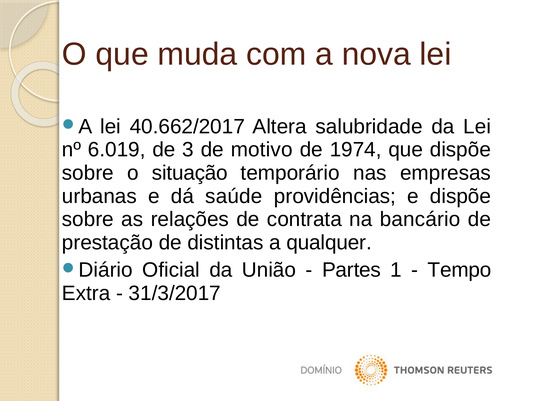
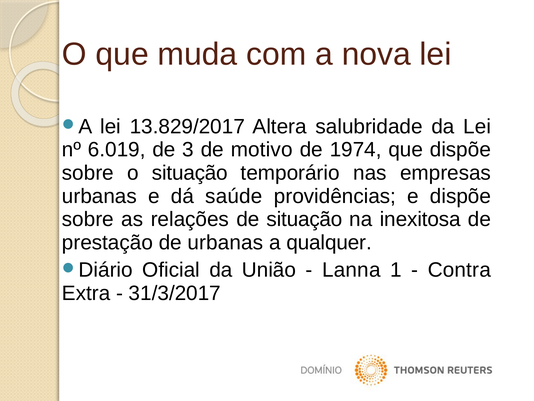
40.662/2017: 40.662/2017 -> 13.829/2017
de contrata: contrata -> situação
bancário: bancário -> inexitosa
de distintas: distintas -> urbanas
Partes: Partes -> Lanna
Tempo: Tempo -> Contra
